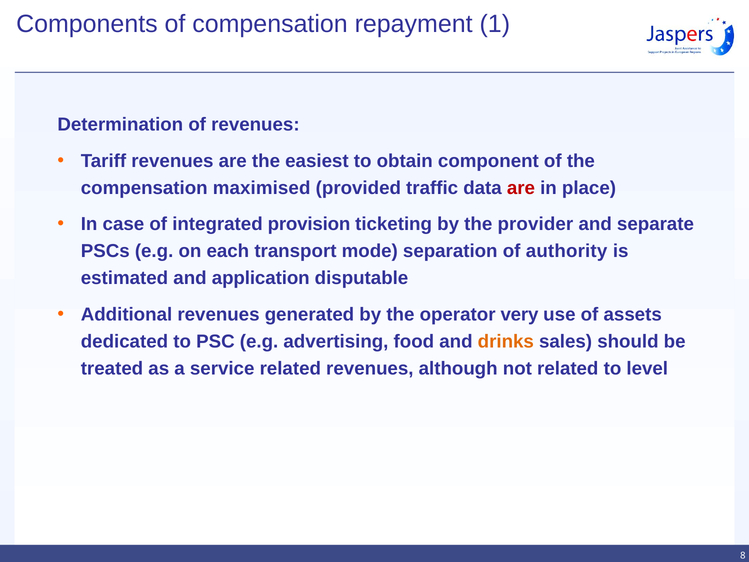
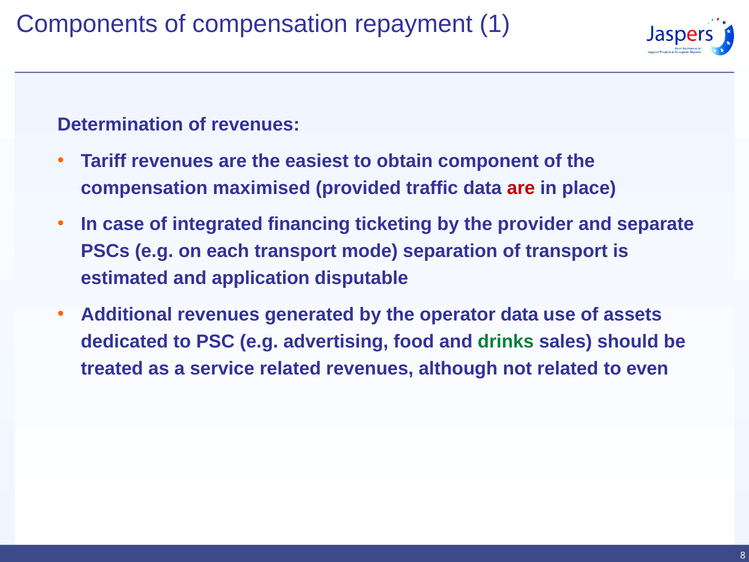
provision: provision -> financing
of authority: authority -> transport
operator very: very -> data
drinks colour: orange -> green
level: level -> even
